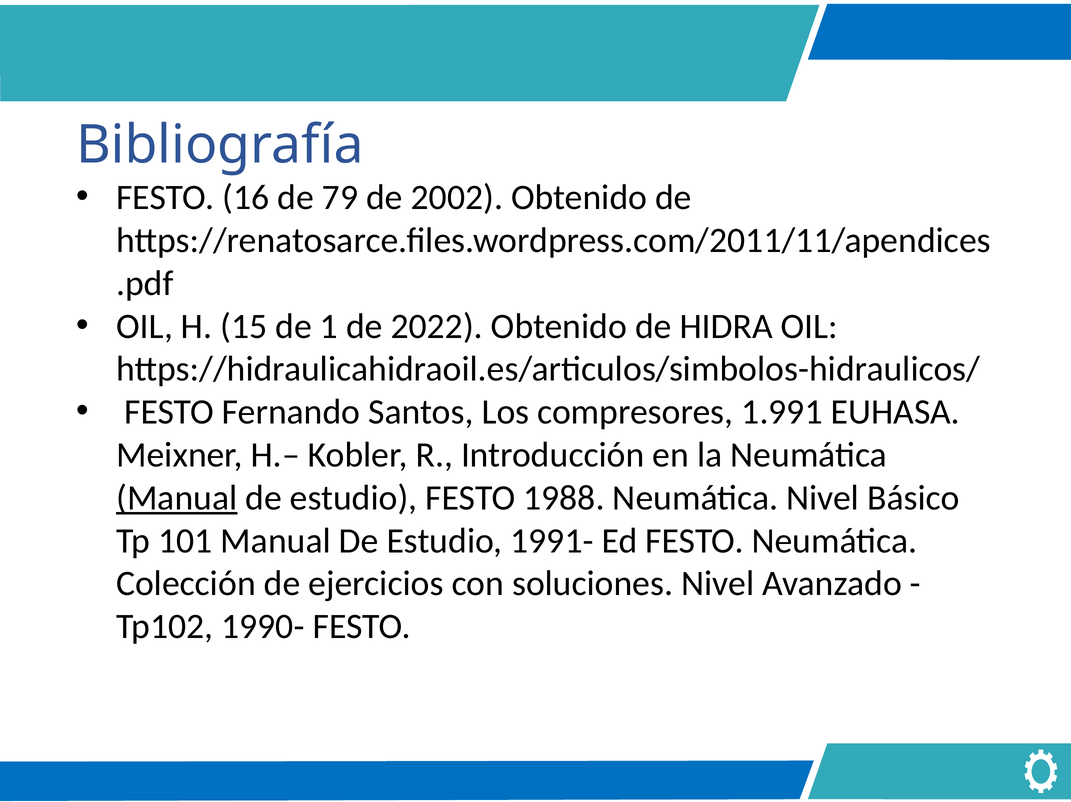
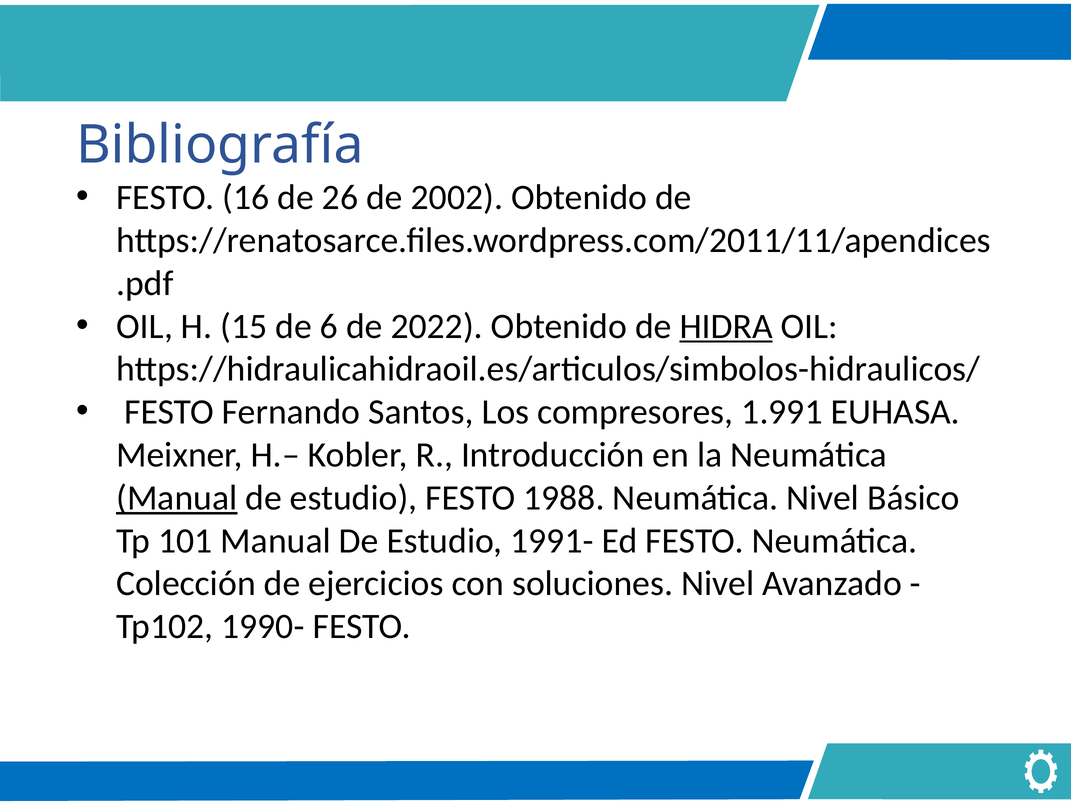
79: 79 -> 26
1: 1 -> 6
HIDRA underline: none -> present
